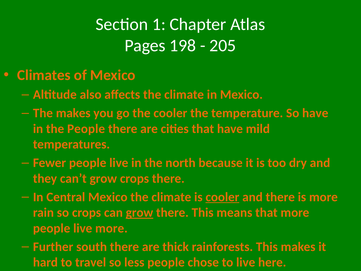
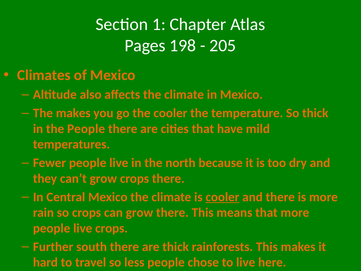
So have: have -> thick
grow at (139, 212) underline: present -> none
live more: more -> crops
